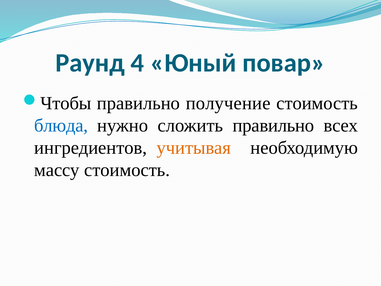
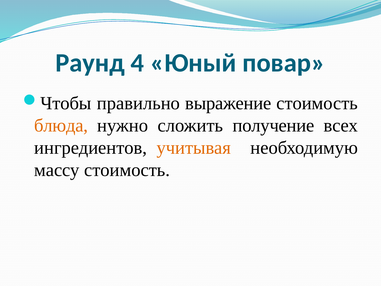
получение: получение -> выражение
блюда colour: blue -> orange
сложить правильно: правильно -> получение
